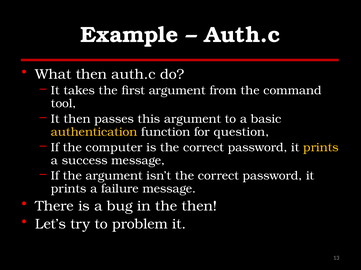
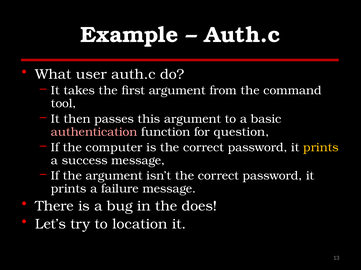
What then: then -> user
authentication colour: yellow -> pink
the then: then -> does
problem: problem -> location
